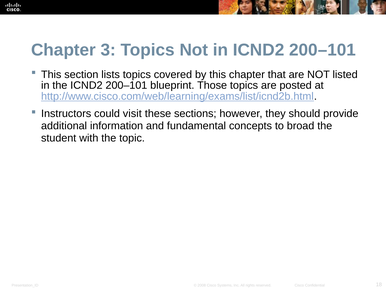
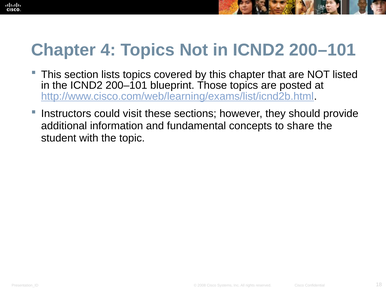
3: 3 -> 4
broad: broad -> share
